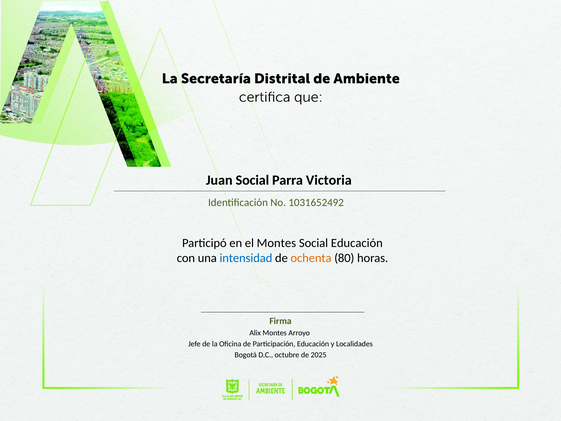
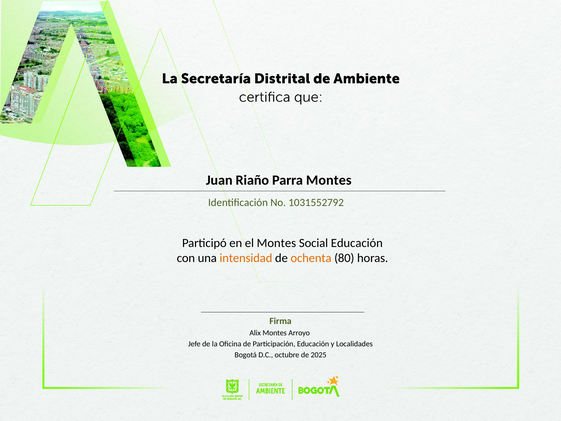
Juan Social: Social -> Riaño
Parra Victoria: Victoria -> Montes
1031652492: 1031652492 -> 1031552792
intensidad colour: blue -> orange
